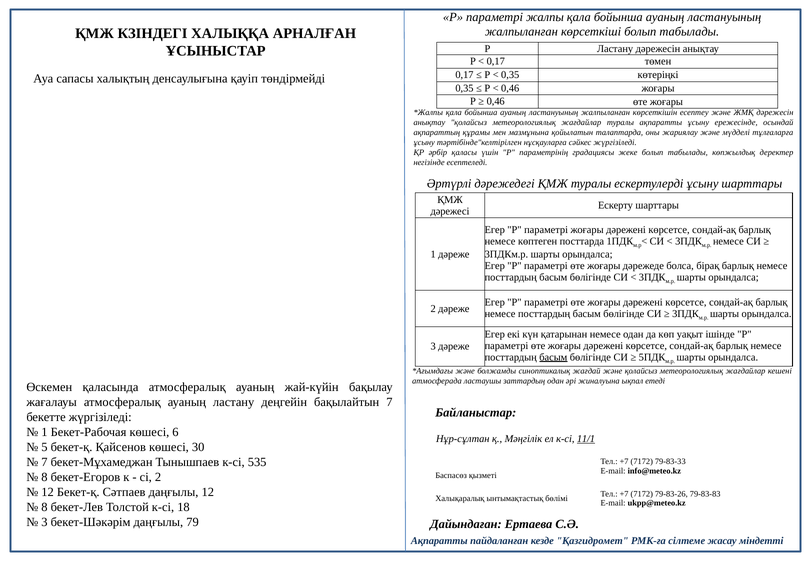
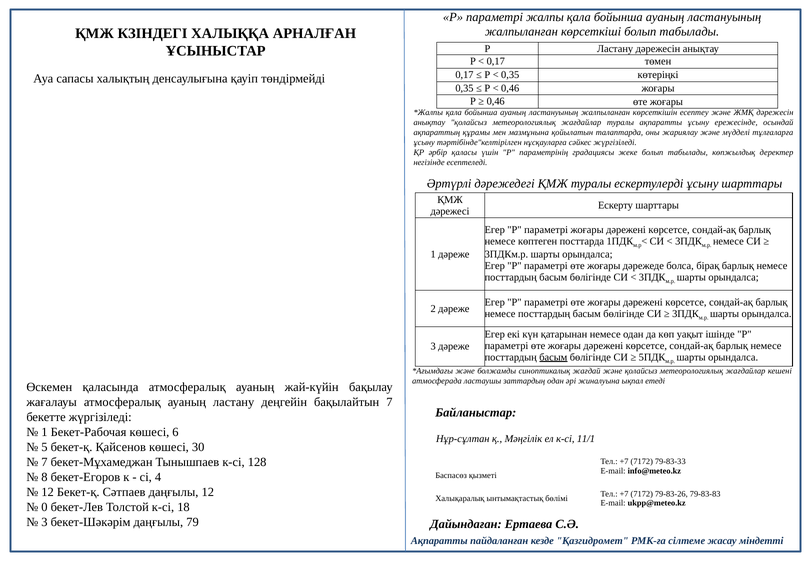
11/1 underline: present -> none
535: 535 -> 128
сі 2: 2 -> 4
8 at (44, 507): 8 -> 0
